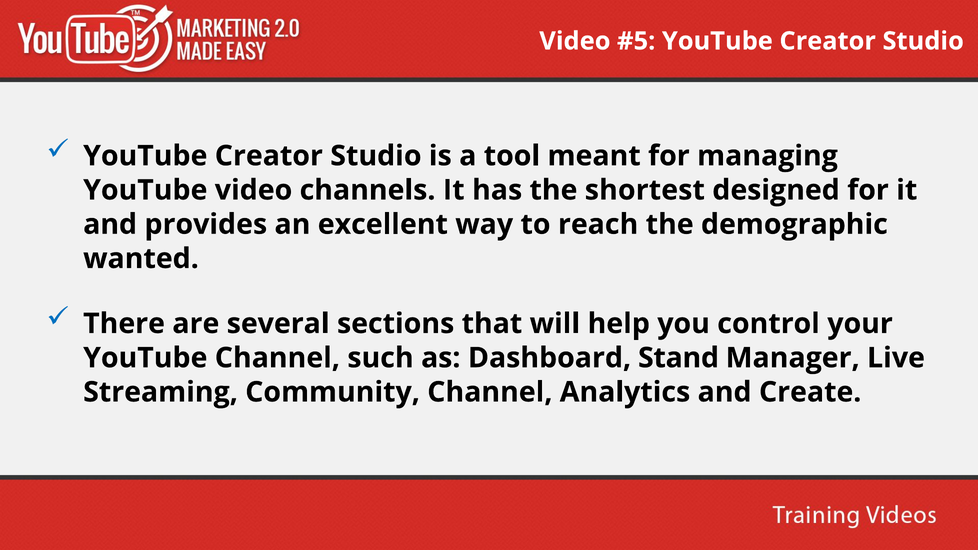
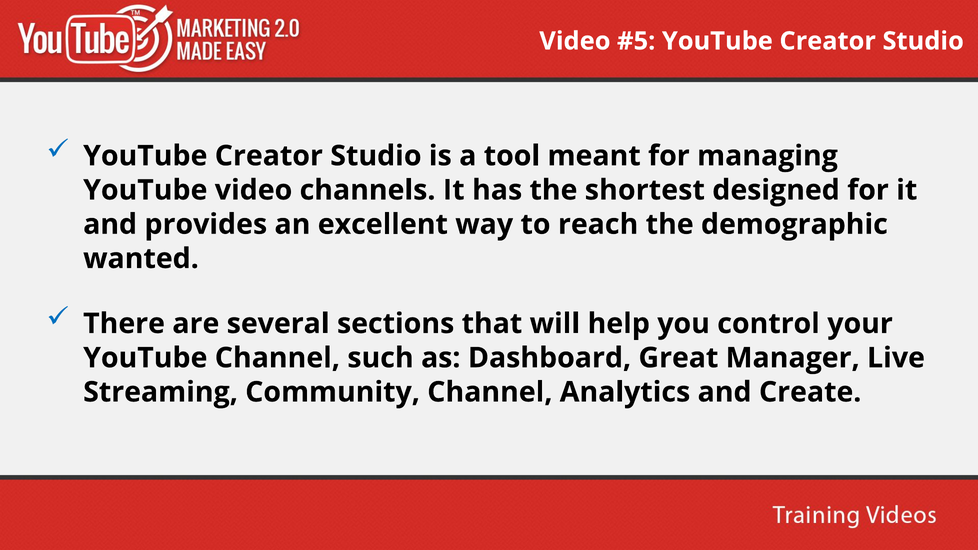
Stand: Stand -> Great
